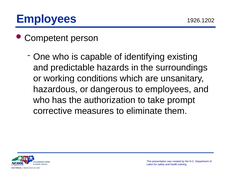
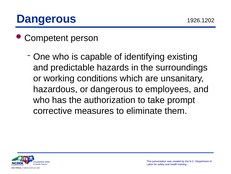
Employees at (46, 19): Employees -> Dangerous
